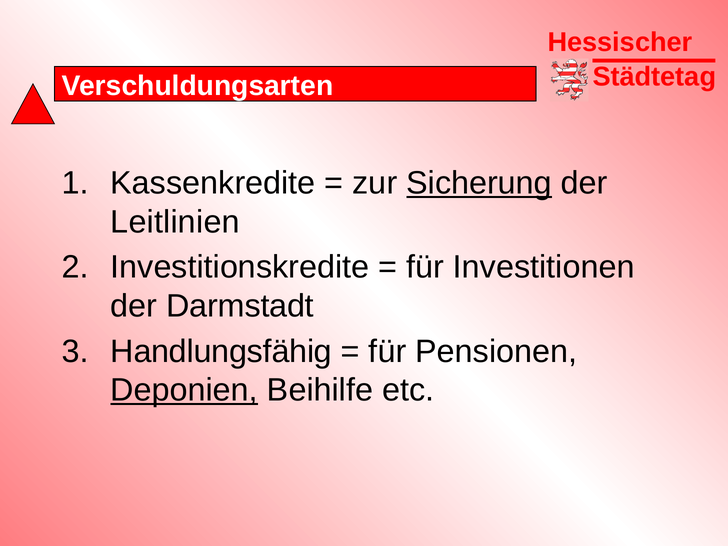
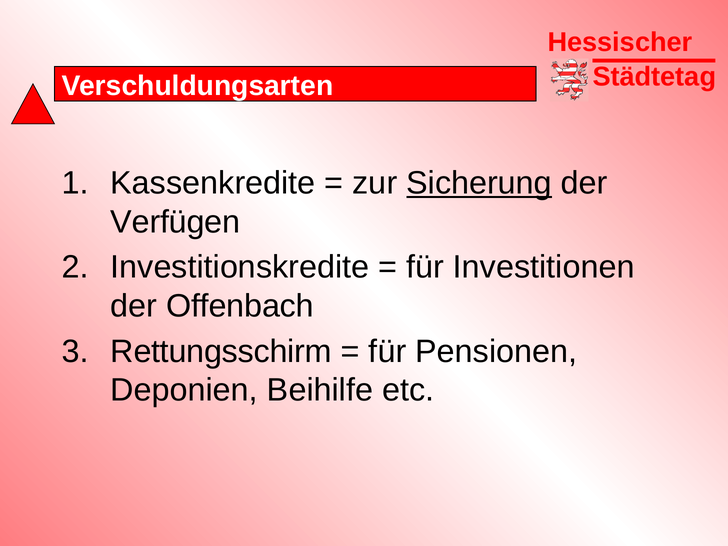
Leitlinien: Leitlinien -> Verfügen
Darmstadt: Darmstadt -> Offenbach
Handlungsfähig: Handlungsfähig -> Rettungsschirm
Deponien underline: present -> none
